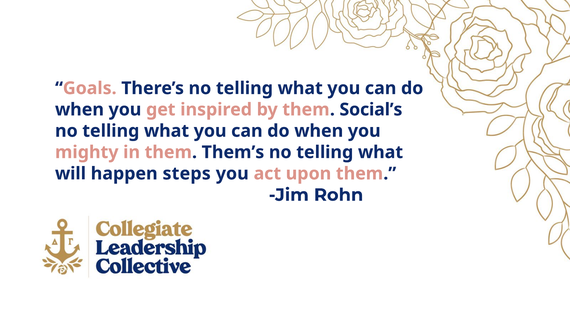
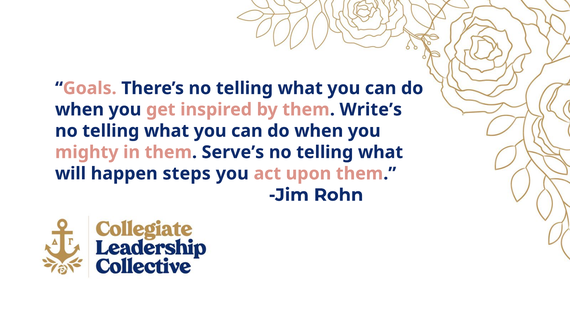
Social’s: Social’s -> Write’s
Them’s: Them’s -> Serve’s
